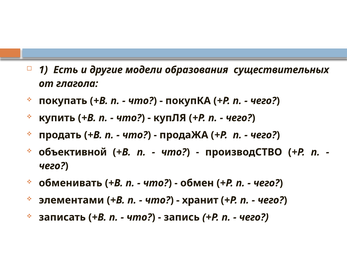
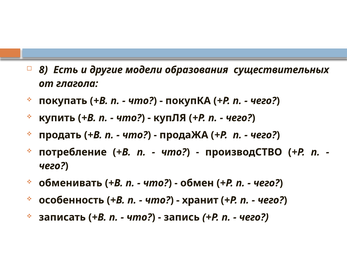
1: 1 -> 8
объективной: объективной -> потребление
элементами: элементами -> особенность
